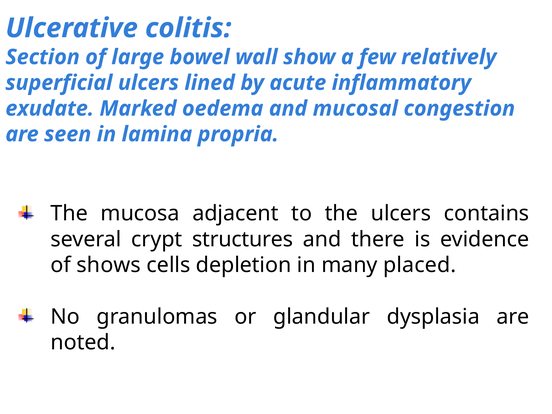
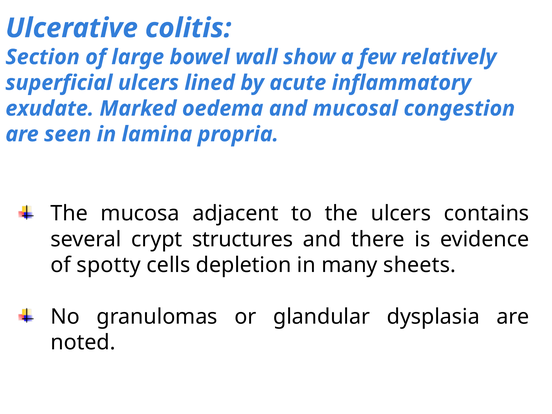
shows: shows -> spotty
placed: placed -> sheets
